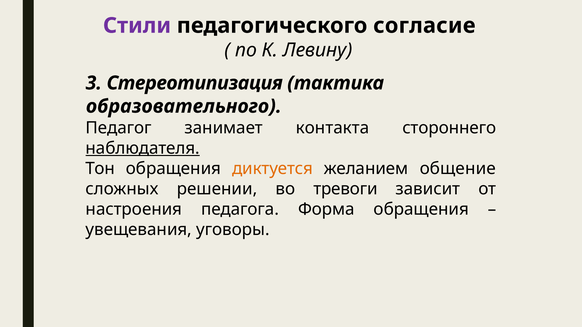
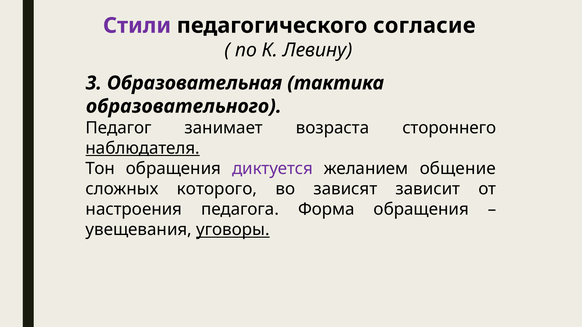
Стереотипизация: Стереотипизация -> Образовательная
контакта: контакта -> возраста
диктуется colour: orange -> purple
решении: решении -> которого
тревоги: тревоги -> зависят
уговоры underline: none -> present
